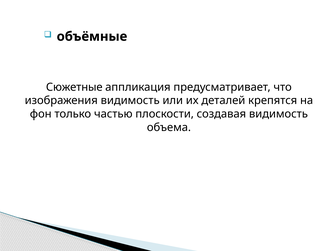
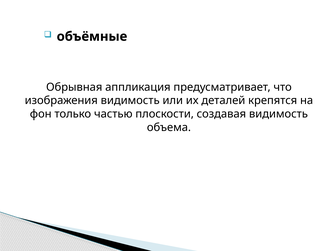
Сюжетные: Сюжетные -> Обрывная
